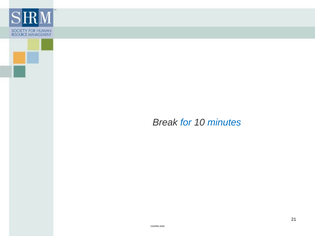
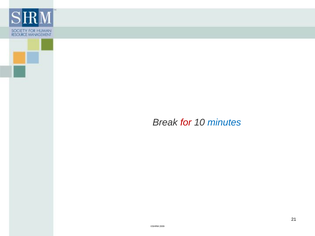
for colour: blue -> red
